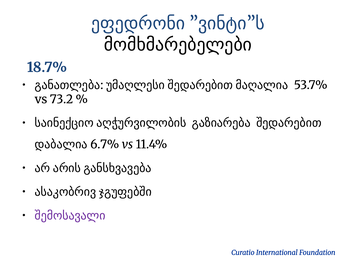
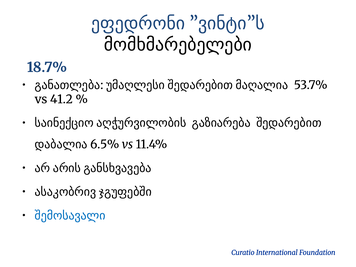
73.2: 73.2 -> 41.2
6.7%: 6.7% -> 6.5%
შემოსავალი colour: purple -> blue
